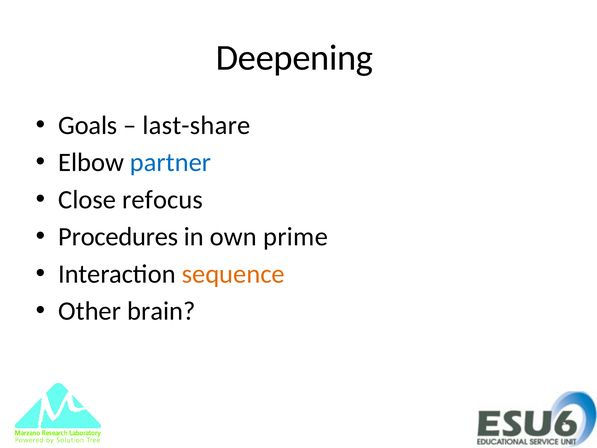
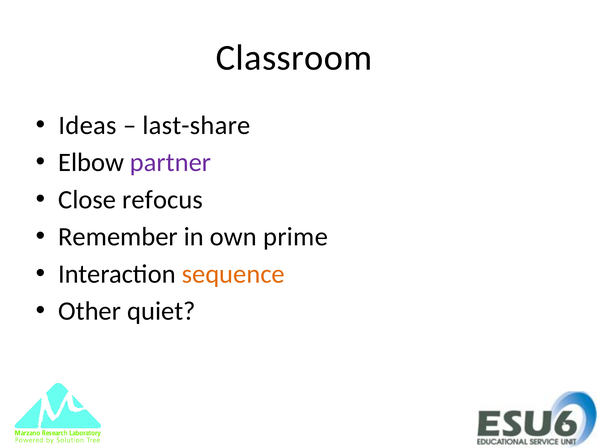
Deepening: Deepening -> Classroom
Goals: Goals -> Ideas
partner colour: blue -> purple
Procedures: Procedures -> Remember
brain: brain -> quiet
